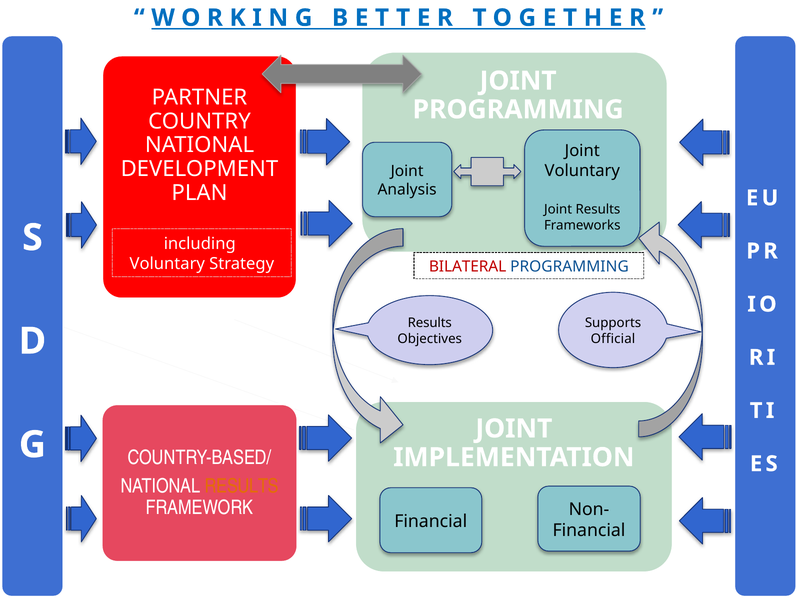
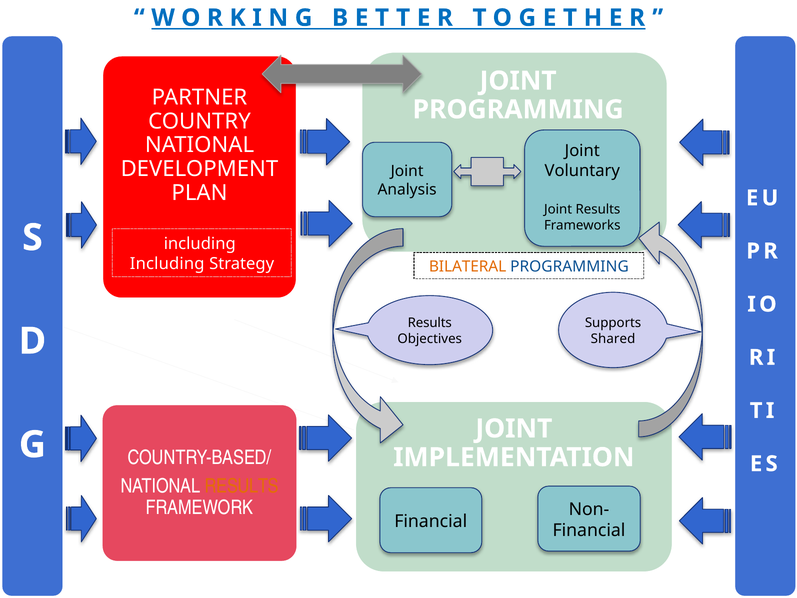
Voluntary at (167, 264): Voluntary -> Including
BILATERAL colour: red -> orange
Official: Official -> Shared
